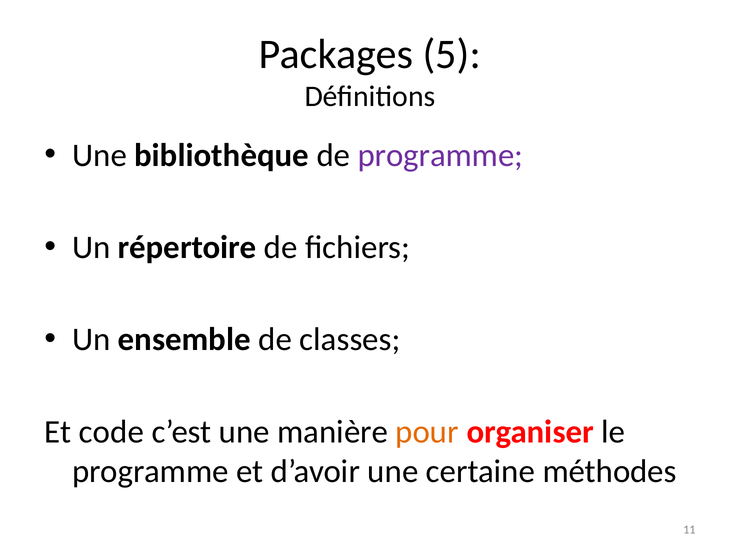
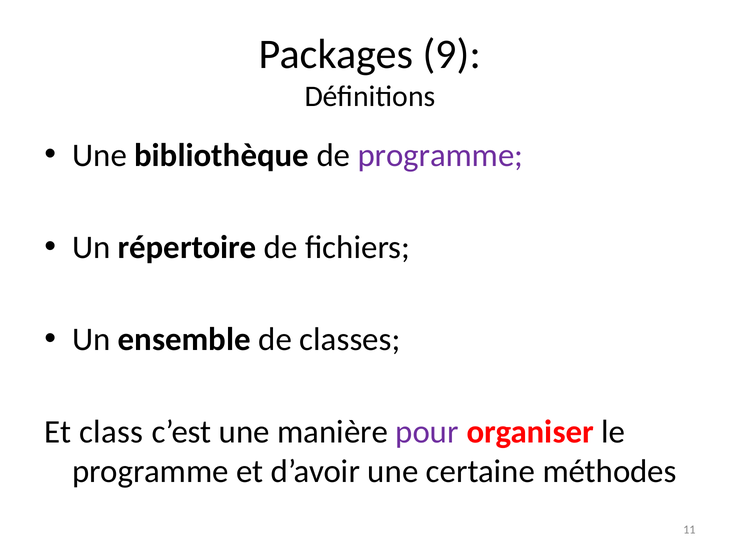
5: 5 -> 9
code: code -> class
pour colour: orange -> purple
